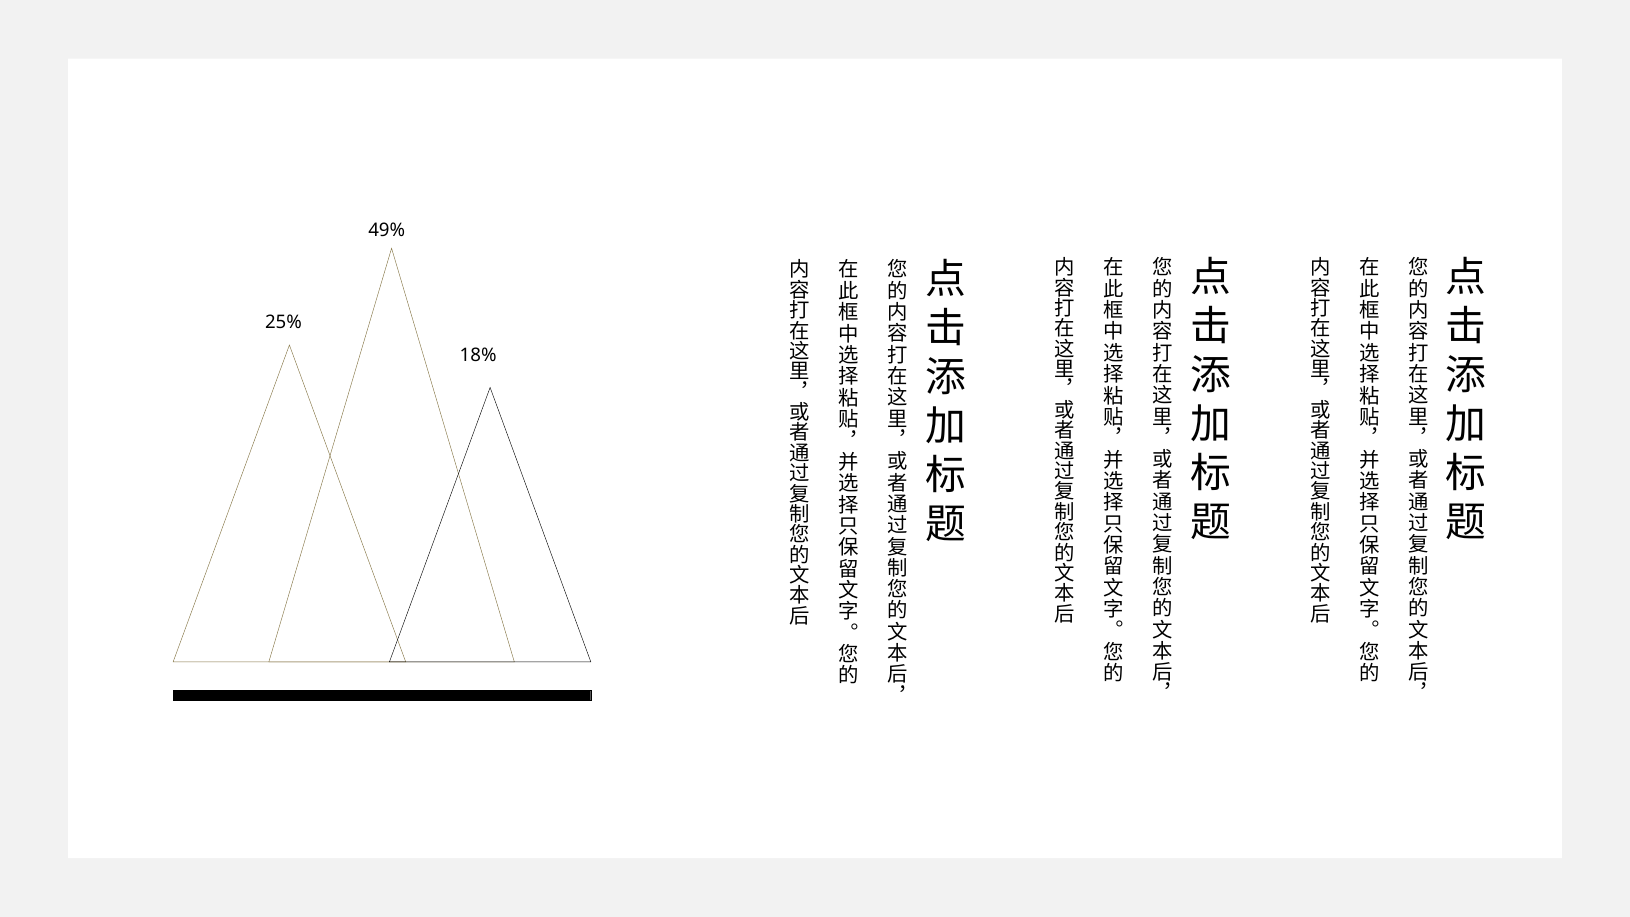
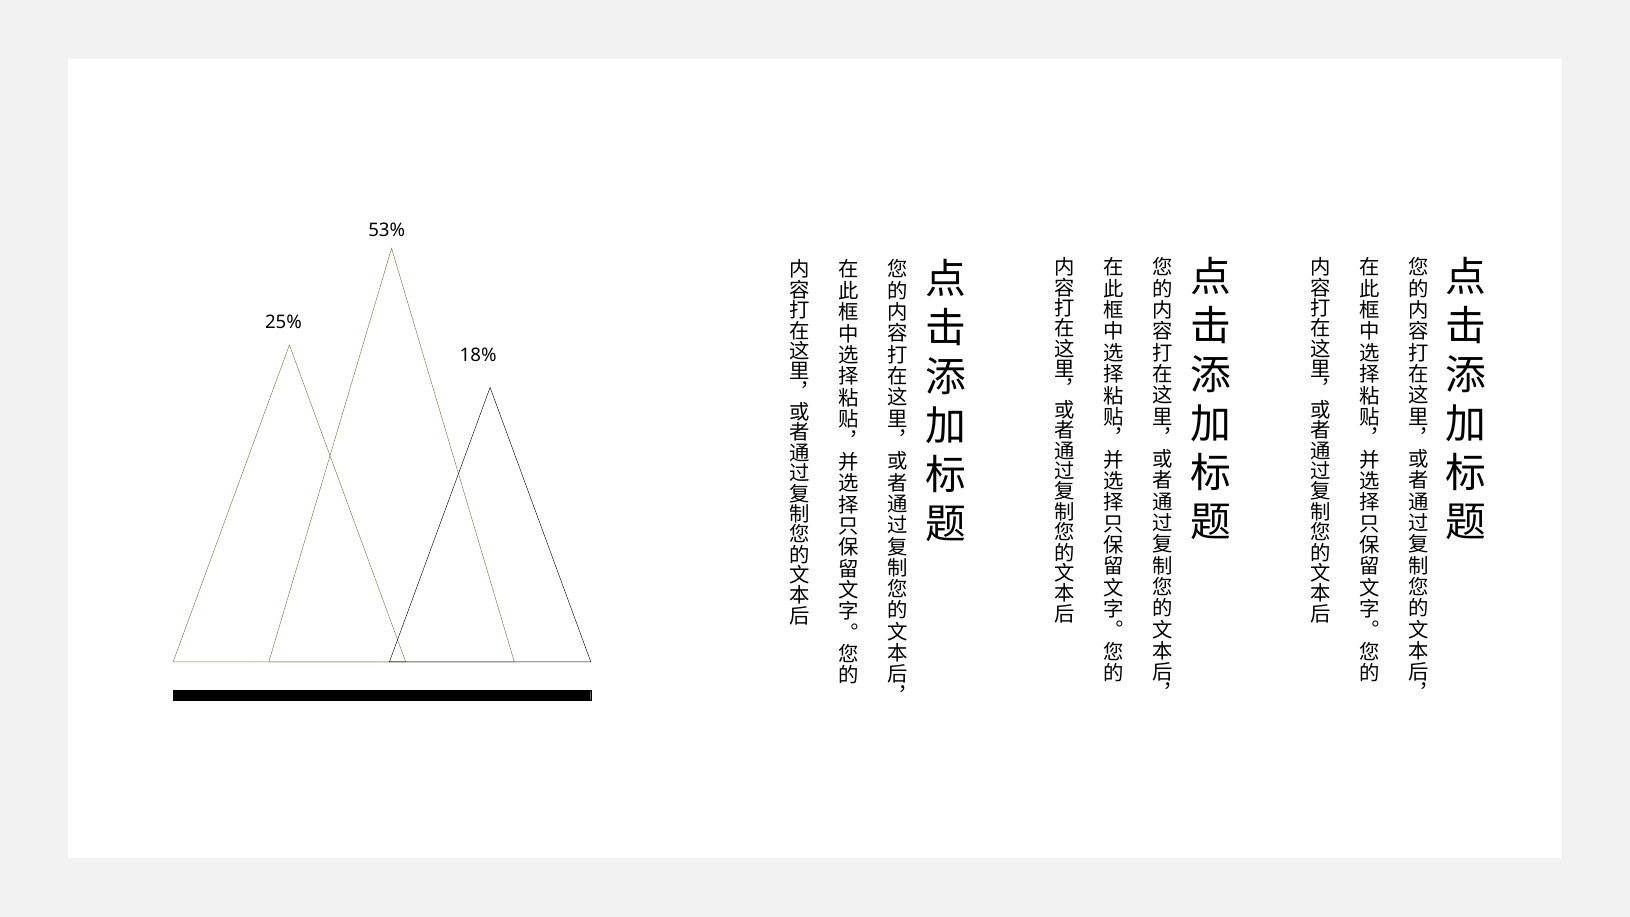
49%: 49% -> 53%
